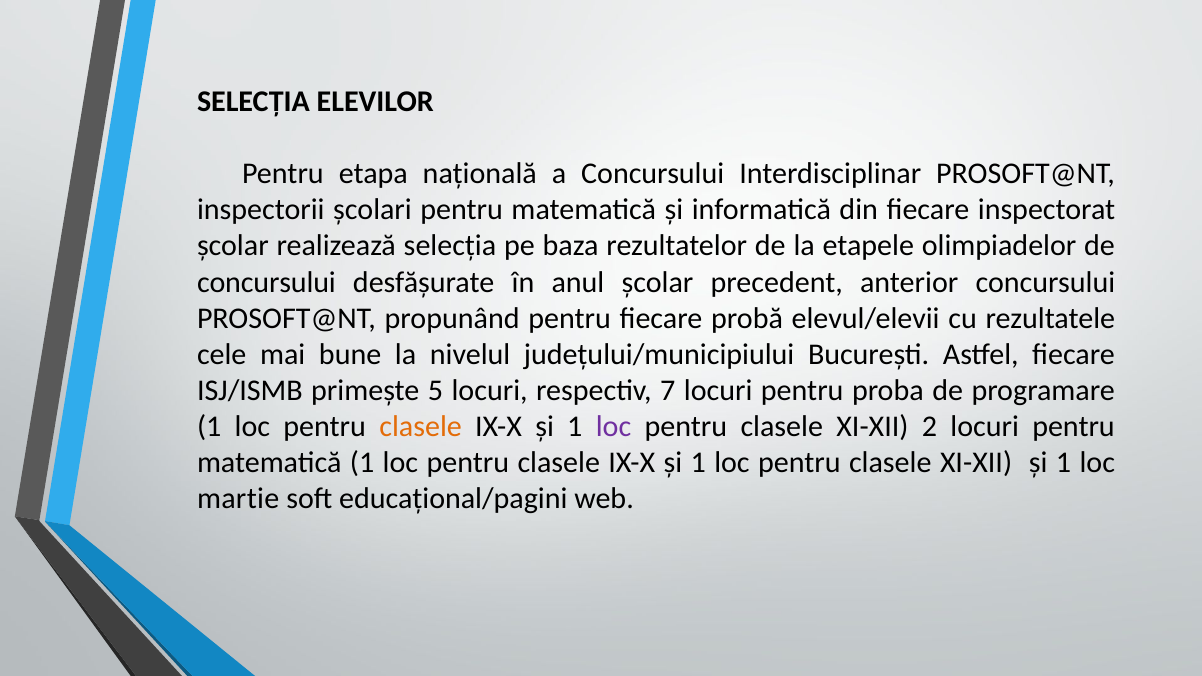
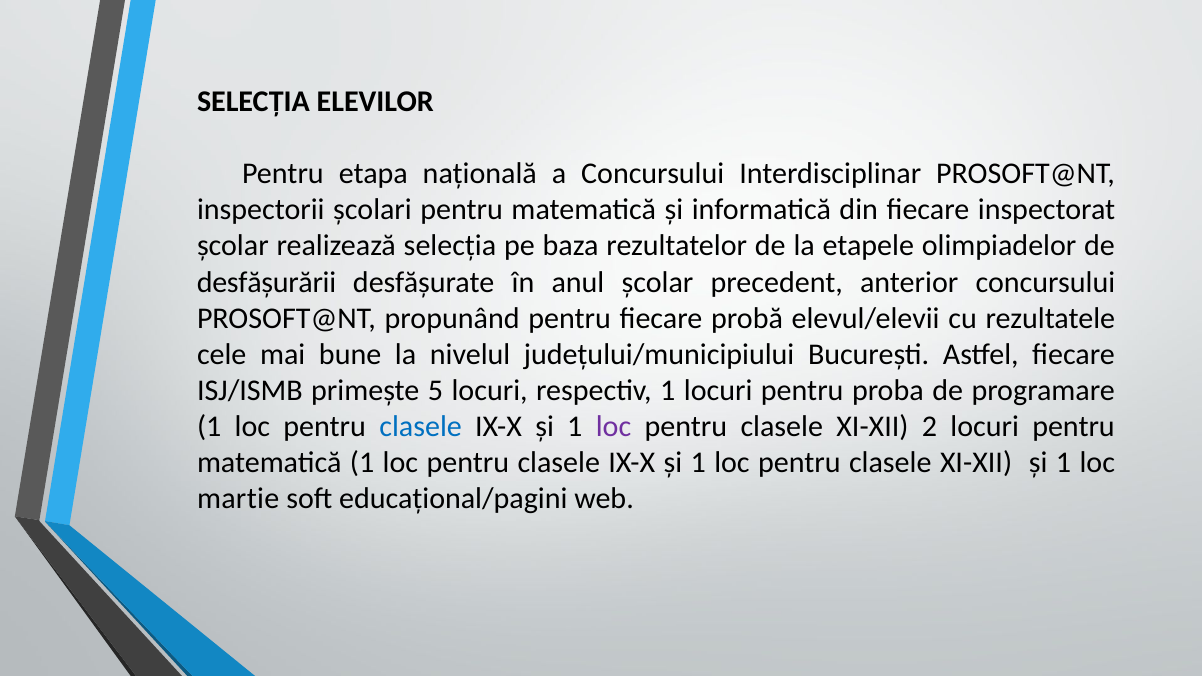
concursului at (266, 282): concursului -> desfășurării
respectiv 7: 7 -> 1
clasele at (421, 426) colour: orange -> blue
